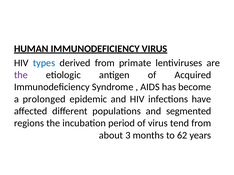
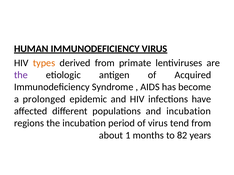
types colour: blue -> orange
and segmented: segmented -> incubation
3: 3 -> 1
62: 62 -> 82
